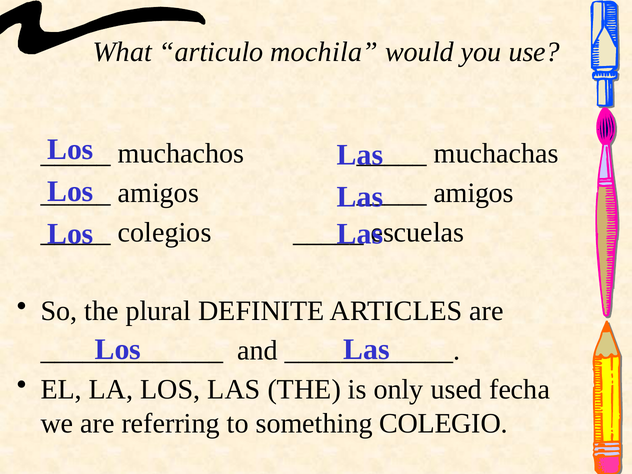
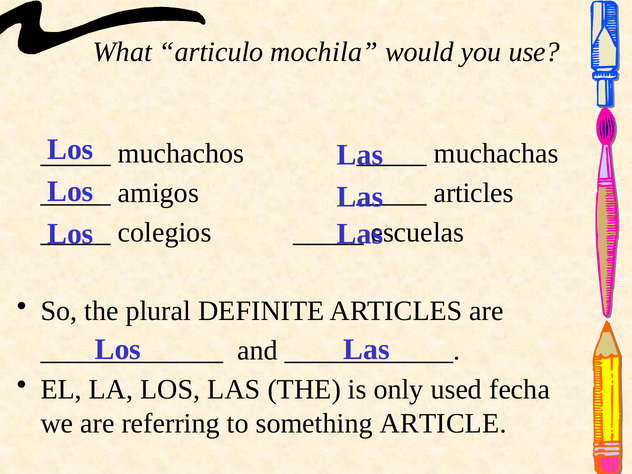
amigos at (474, 193): amigos -> articles
COLEGIO: COLEGIO -> ARTICLE
